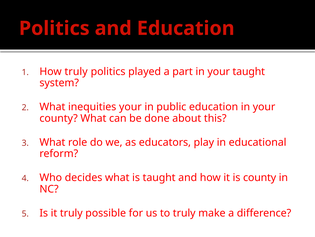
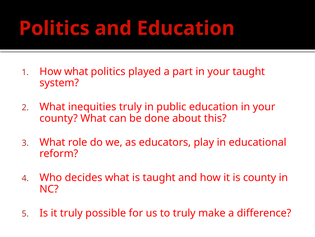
How truly: truly -> what
inequities your: your -> truly
